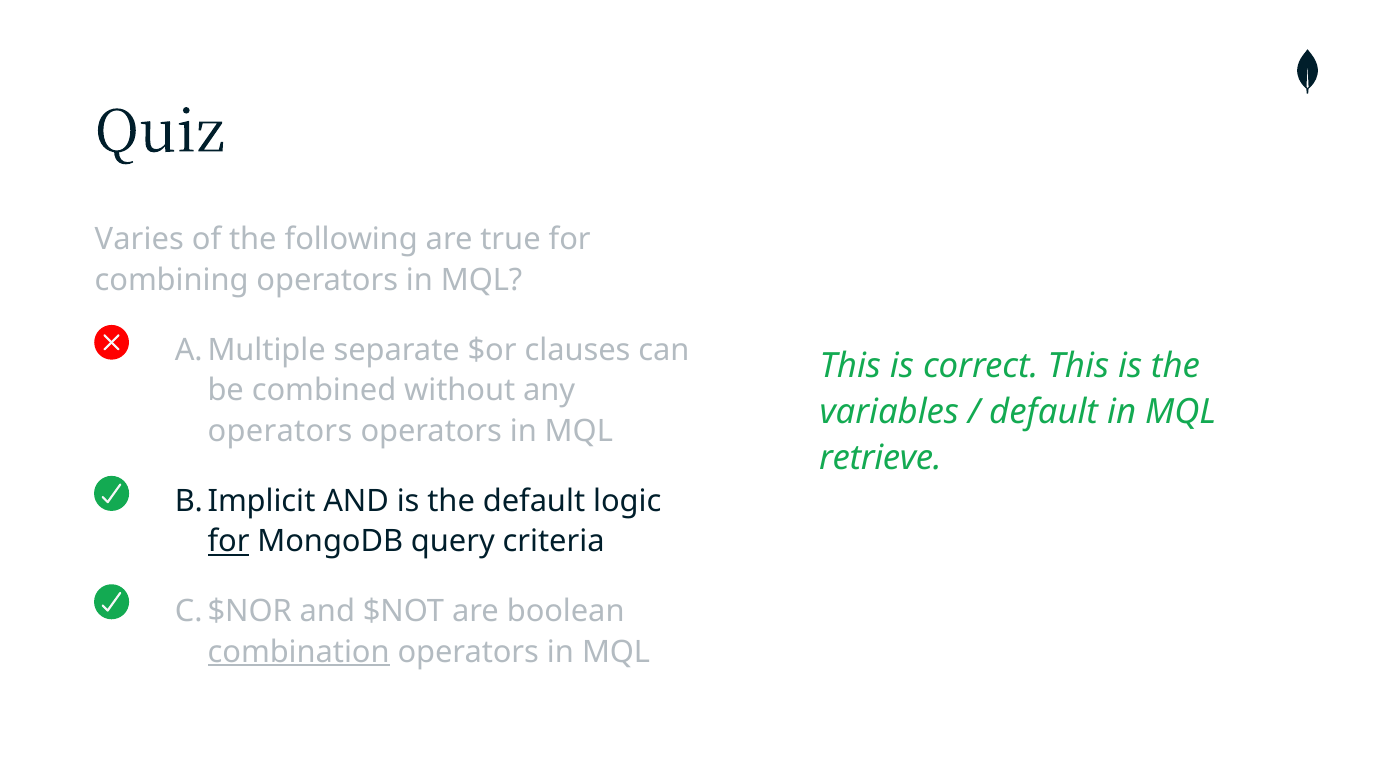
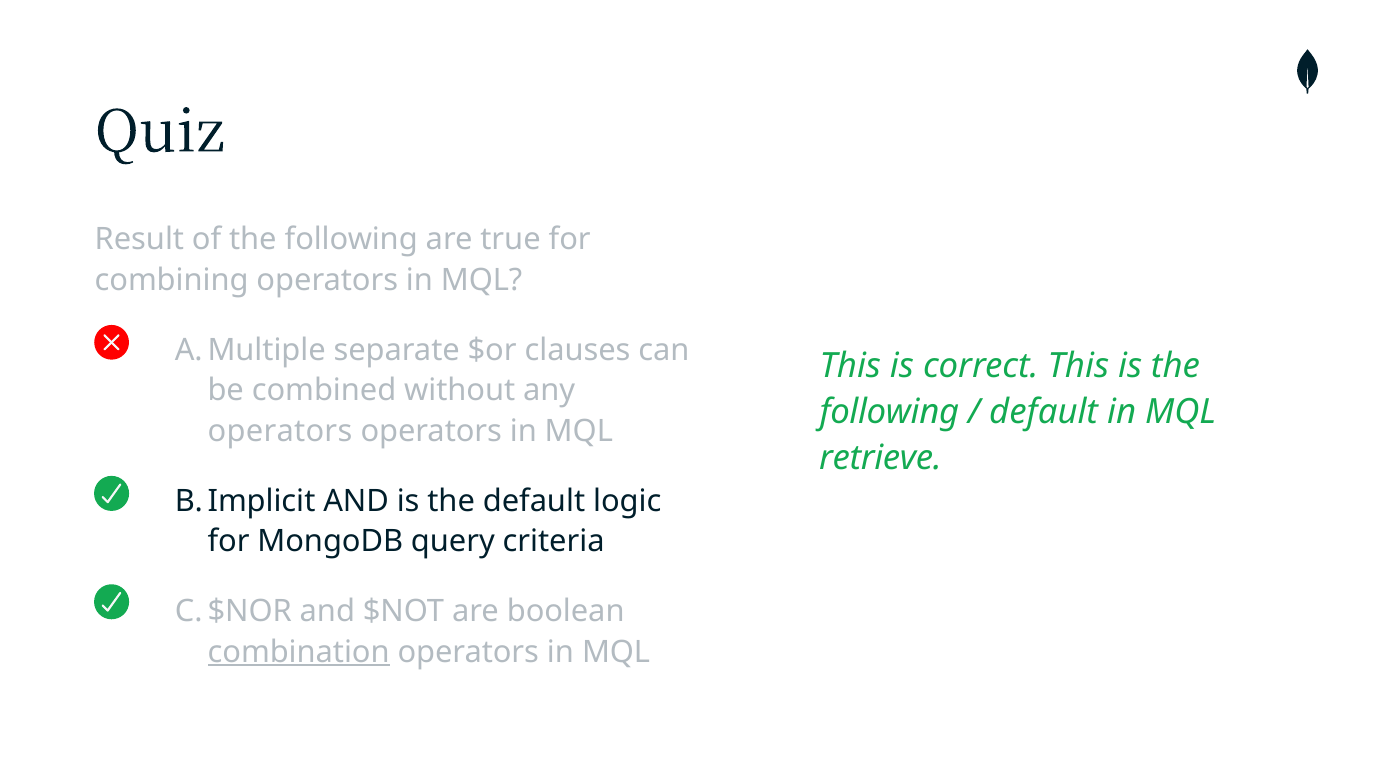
Varies: Varies -> Result
variables at (889, 412): variables -> following
for at (229, 542) underline: present -> none
